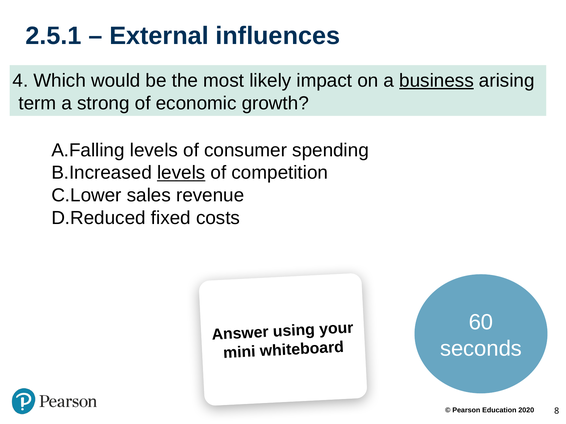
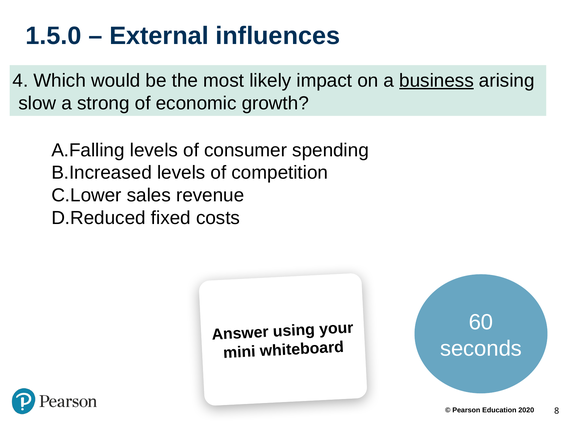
2.5.1: 2.5.1 -> 1.5.0
term: term -> slow
levels at (181, 173) underline: present -> none
